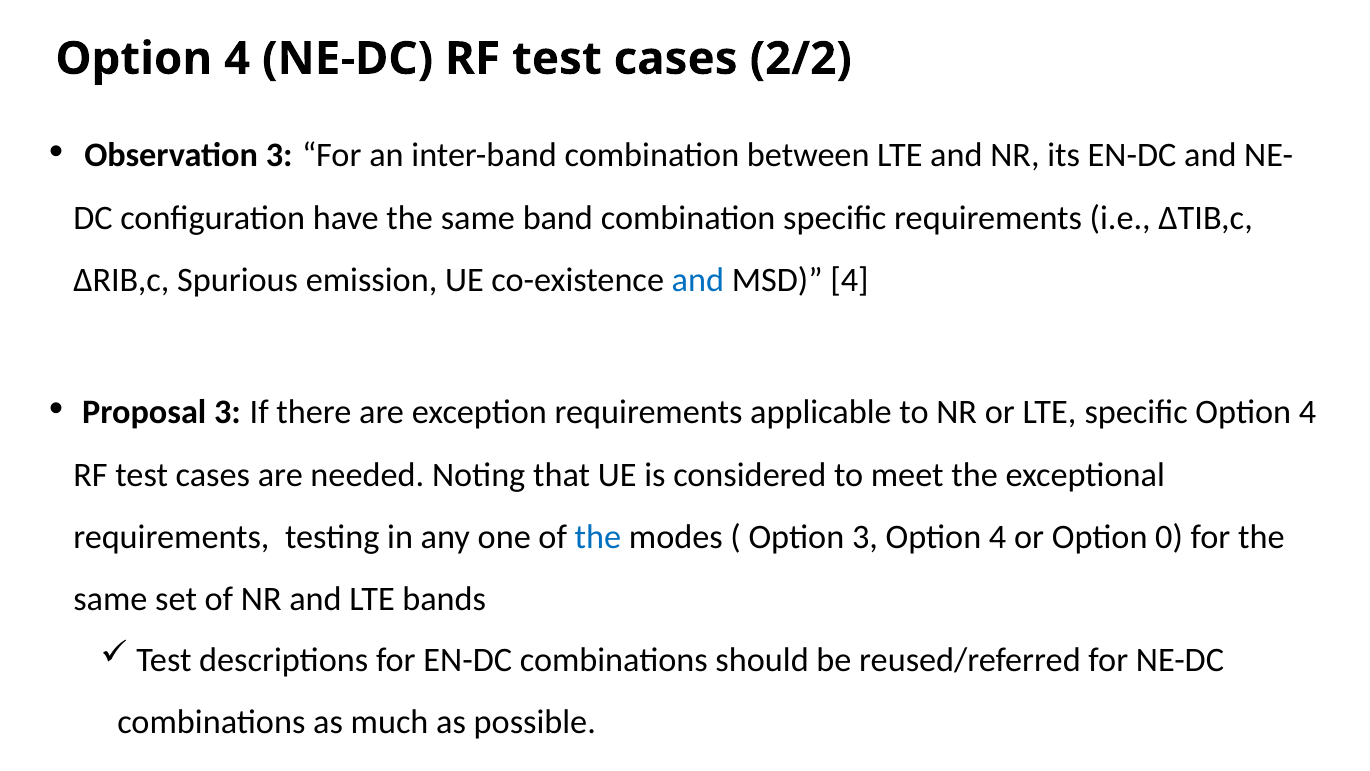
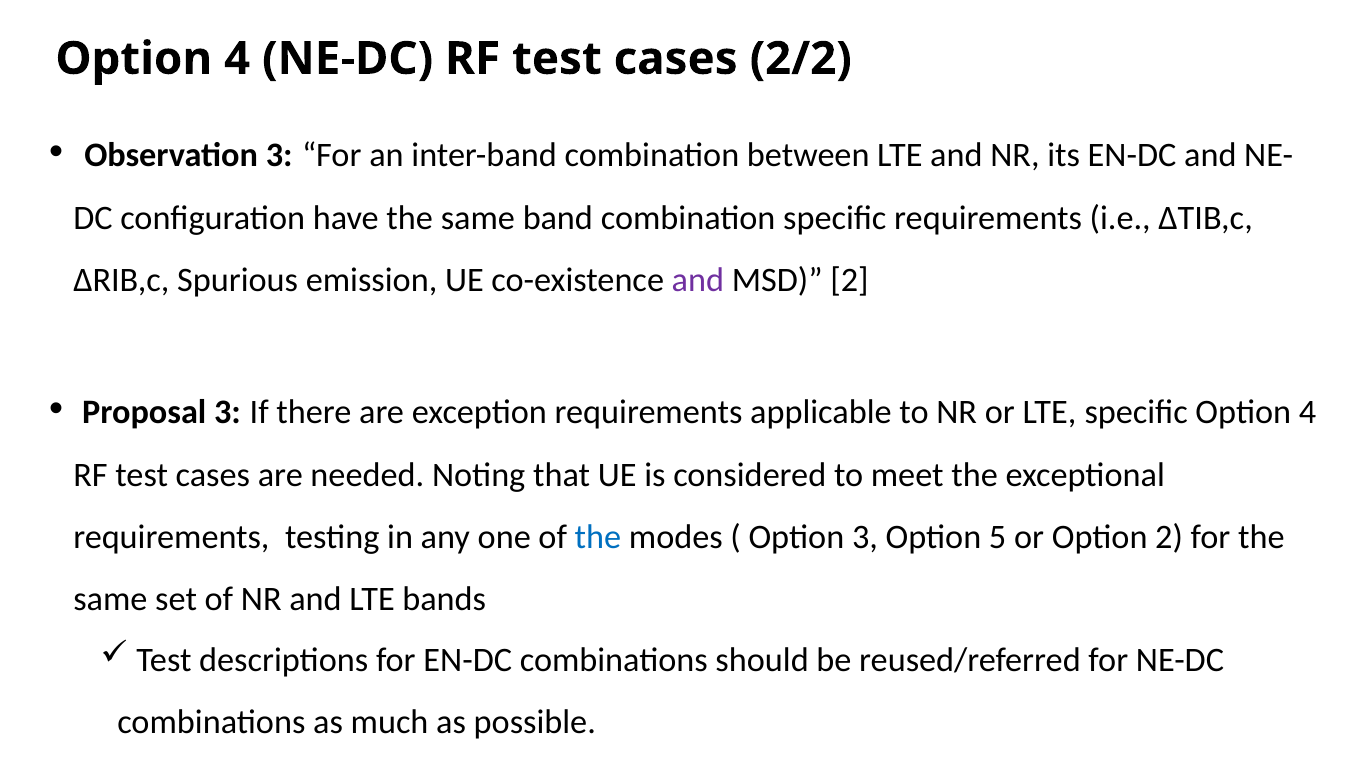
and at (698, 280) colour: blue -> purple
MSD 4: 4 -> 2
3 Option 4: 4 -> 5
Option 0: 0 -> 2
